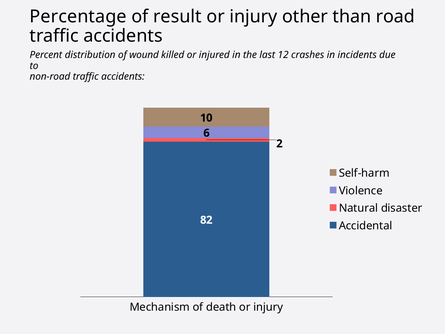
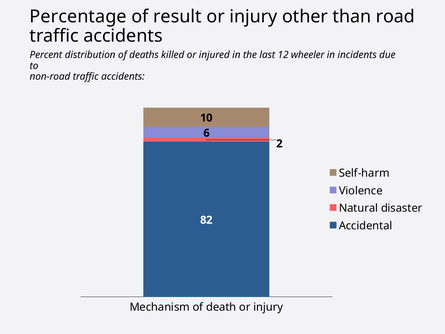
wound: wound -> deaths
crashes: crashes -> wheeler
